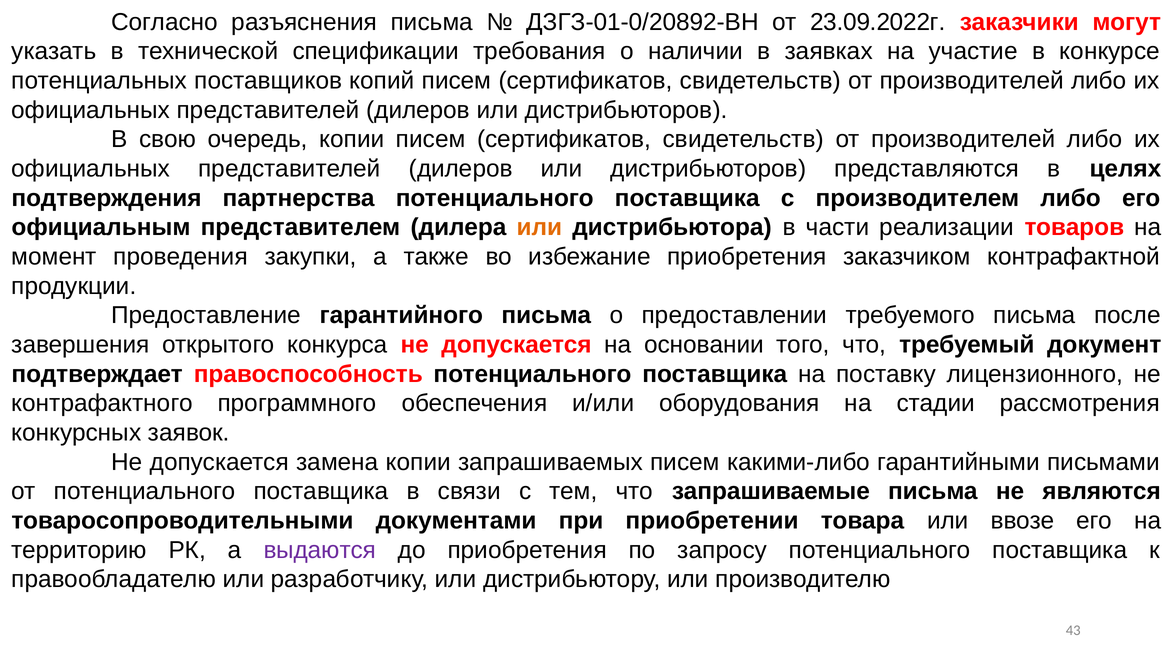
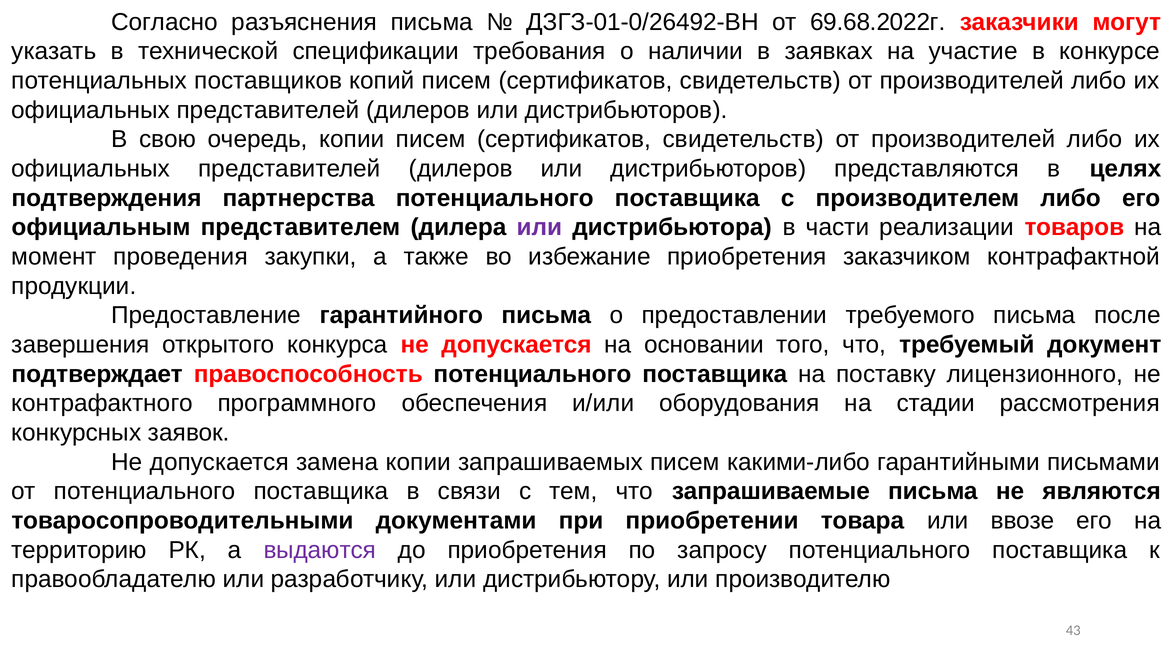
ДЗГЗ-01-0/20892-ВН: ДЗГЗ-01-0/20892-ВН -> ДЗГЗ-01-0/26492-ВН
23.09.2022г: 23.09.2022г -> 69.68.2022г
или at (539, 227) colour: orange -> purple
